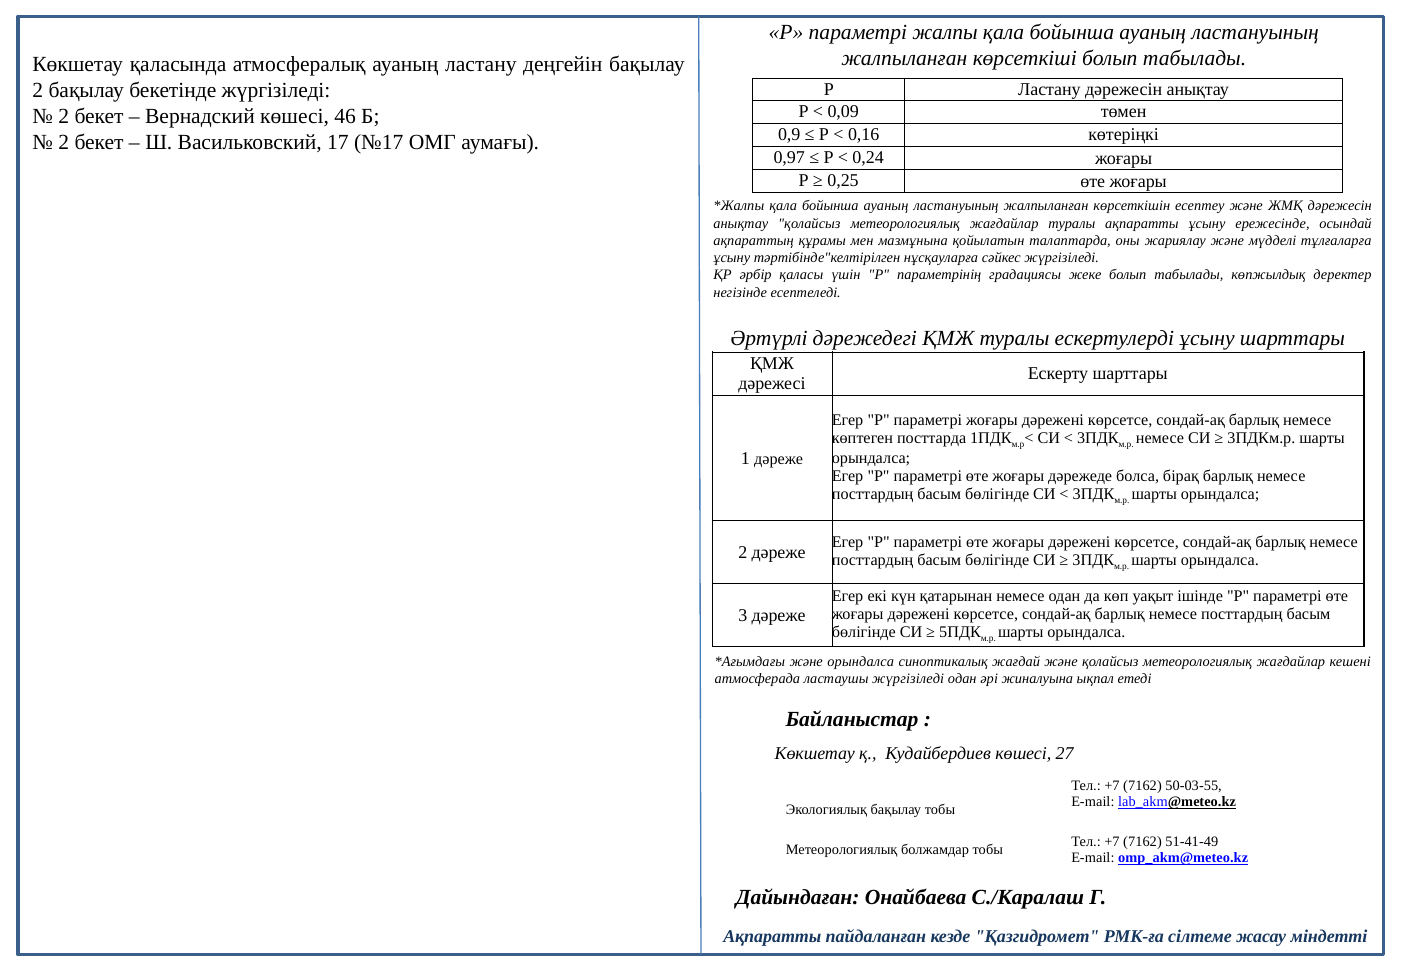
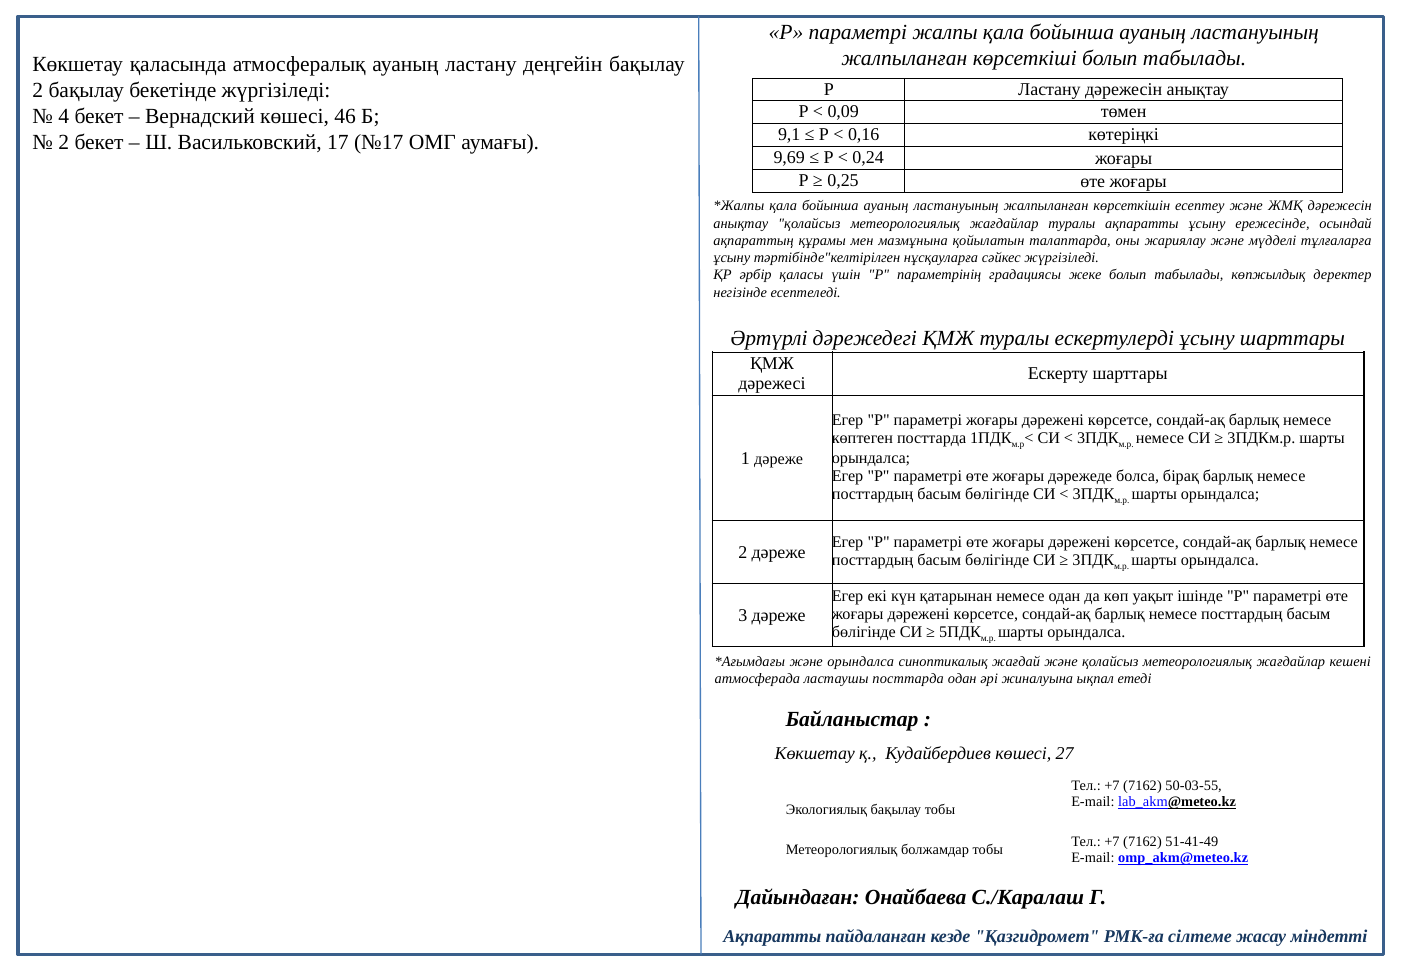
2 at (64, 117): 2 -> 4
0,9: 0,9 -> 9,1
0,97: 0,97 -> 9,69
ластаушы жүргізіледі: жүргізіледі -> посттарда
